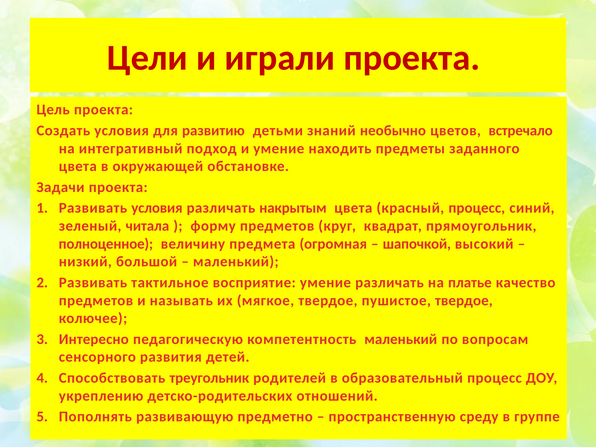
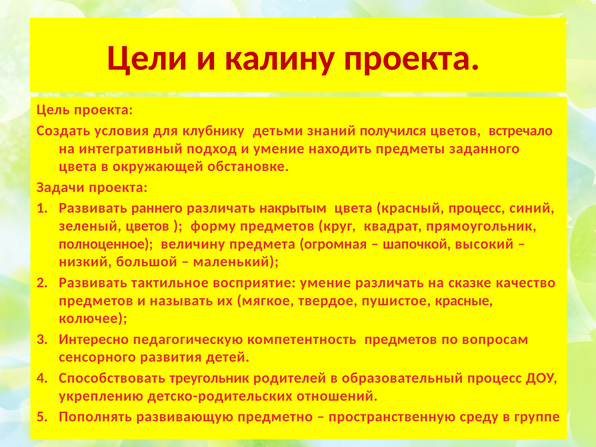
играли: играли -> калину
развитию: развитию -> клубнику
необычно: необычно -> получился
Развивать условия: условия -> раннего
зеленый читала: читала -> цветов
платье: платье -> сказке
пушистое твердое: твердое -> красные
компетентность маленький: маленький -> предметов
